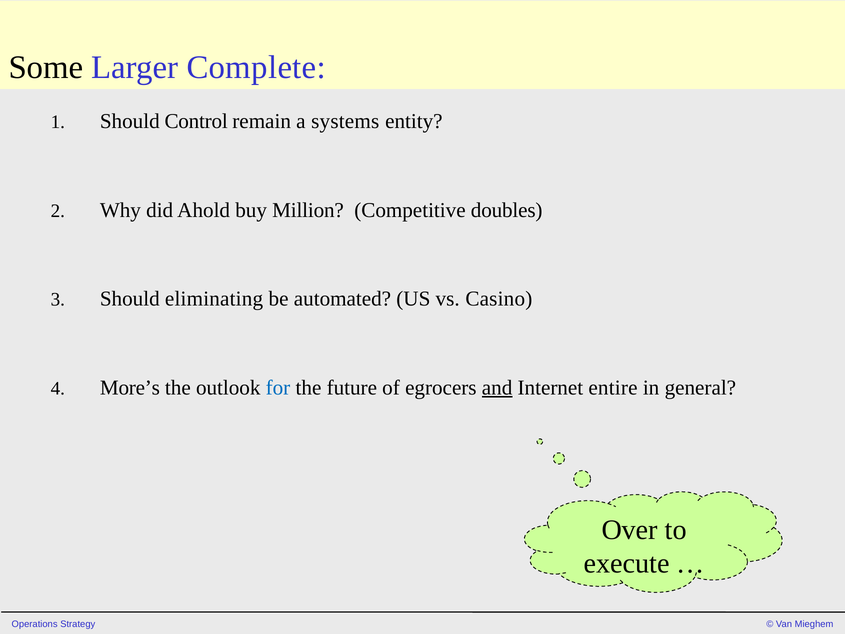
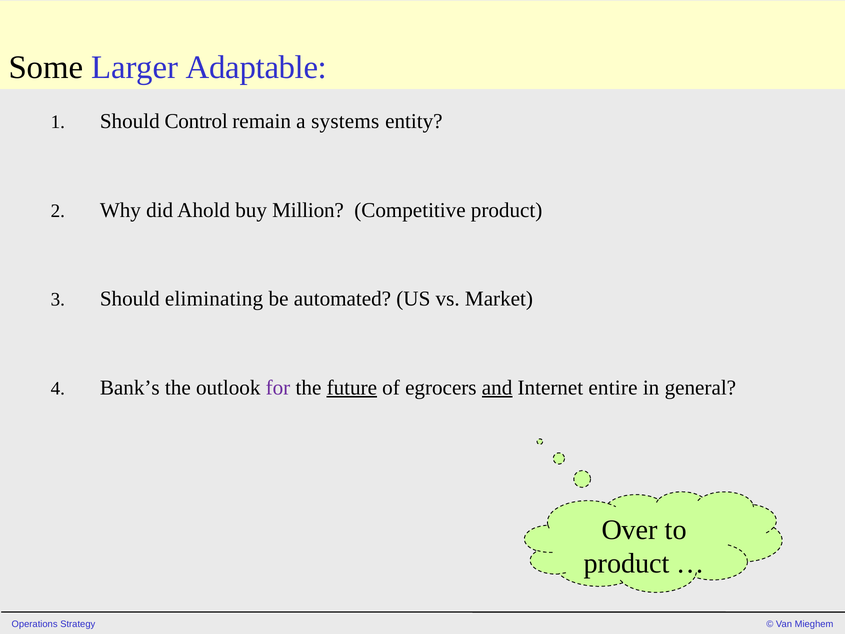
Complete: Complete -> Adaptable
Competitive doubles: doubles -> product
Casino: Casino -> Market
More’s: More’s -> Bank’s
for colour: blue -> purple
future underline: none -> present
execute at (627, 563): execute -> product
